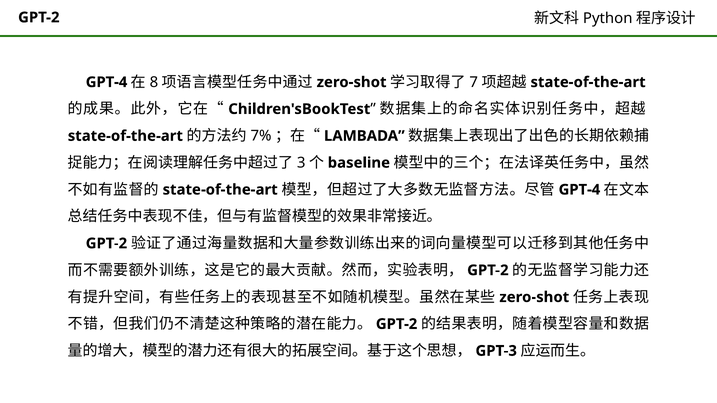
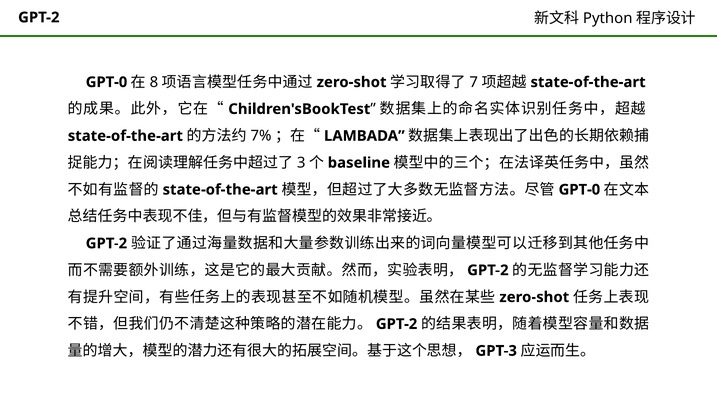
GPT-4 at (107, 82): GPT-4 -> GPT-0
GPT-4 at (579, 190): GPT-4 -> GPT-0
